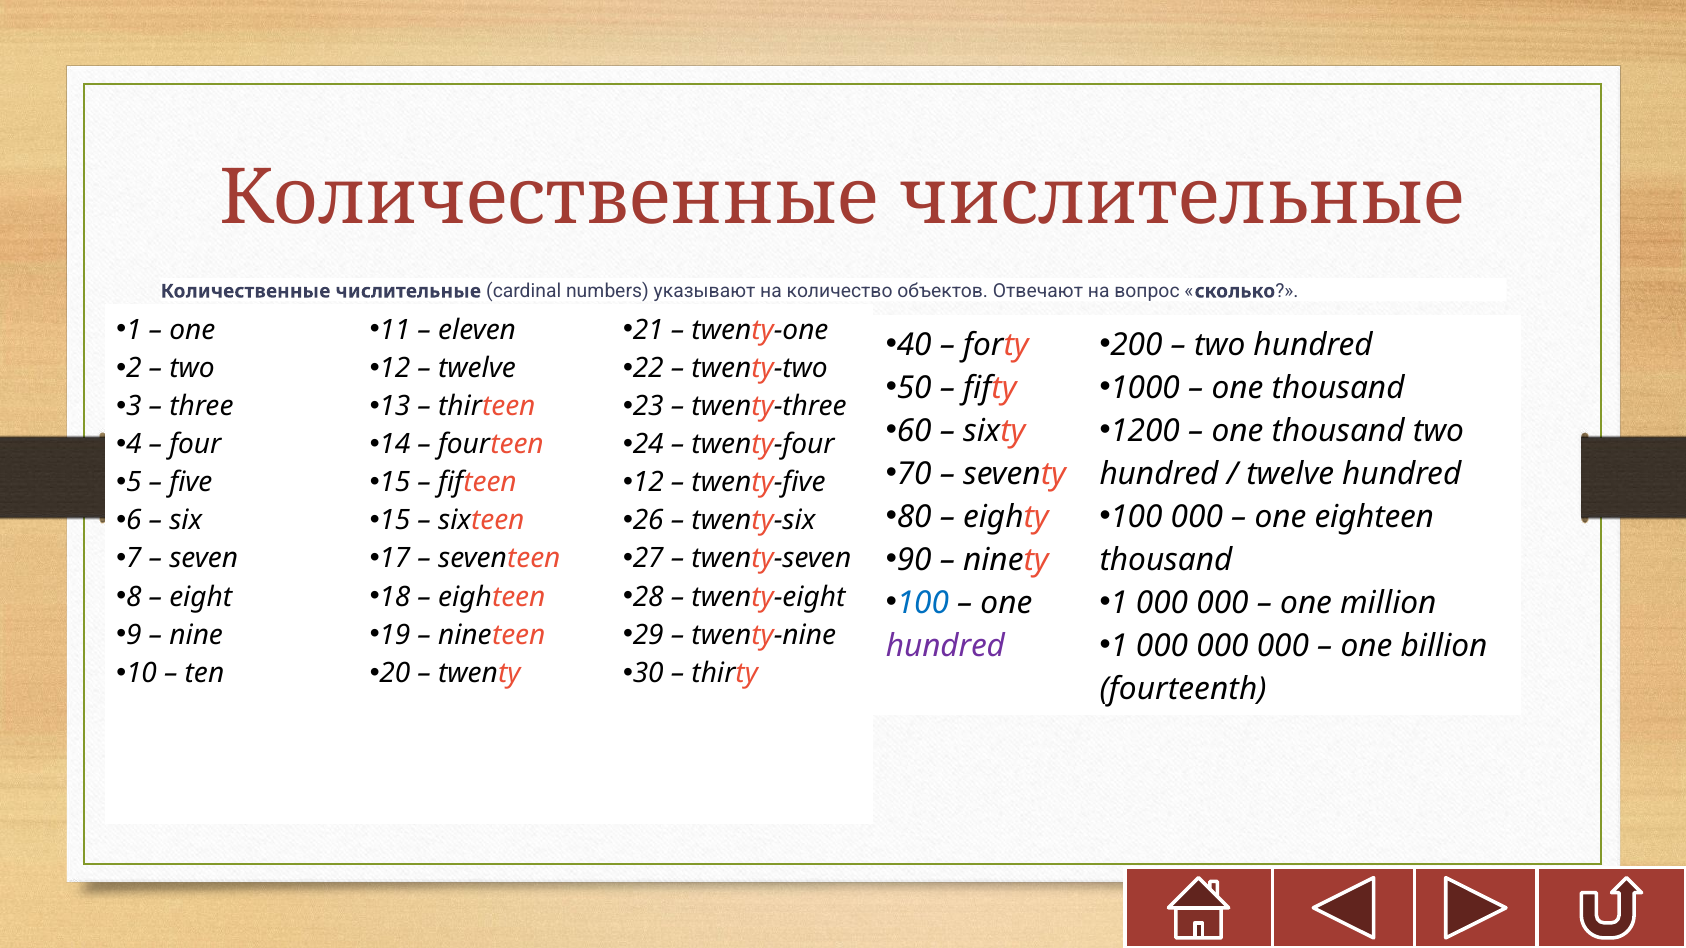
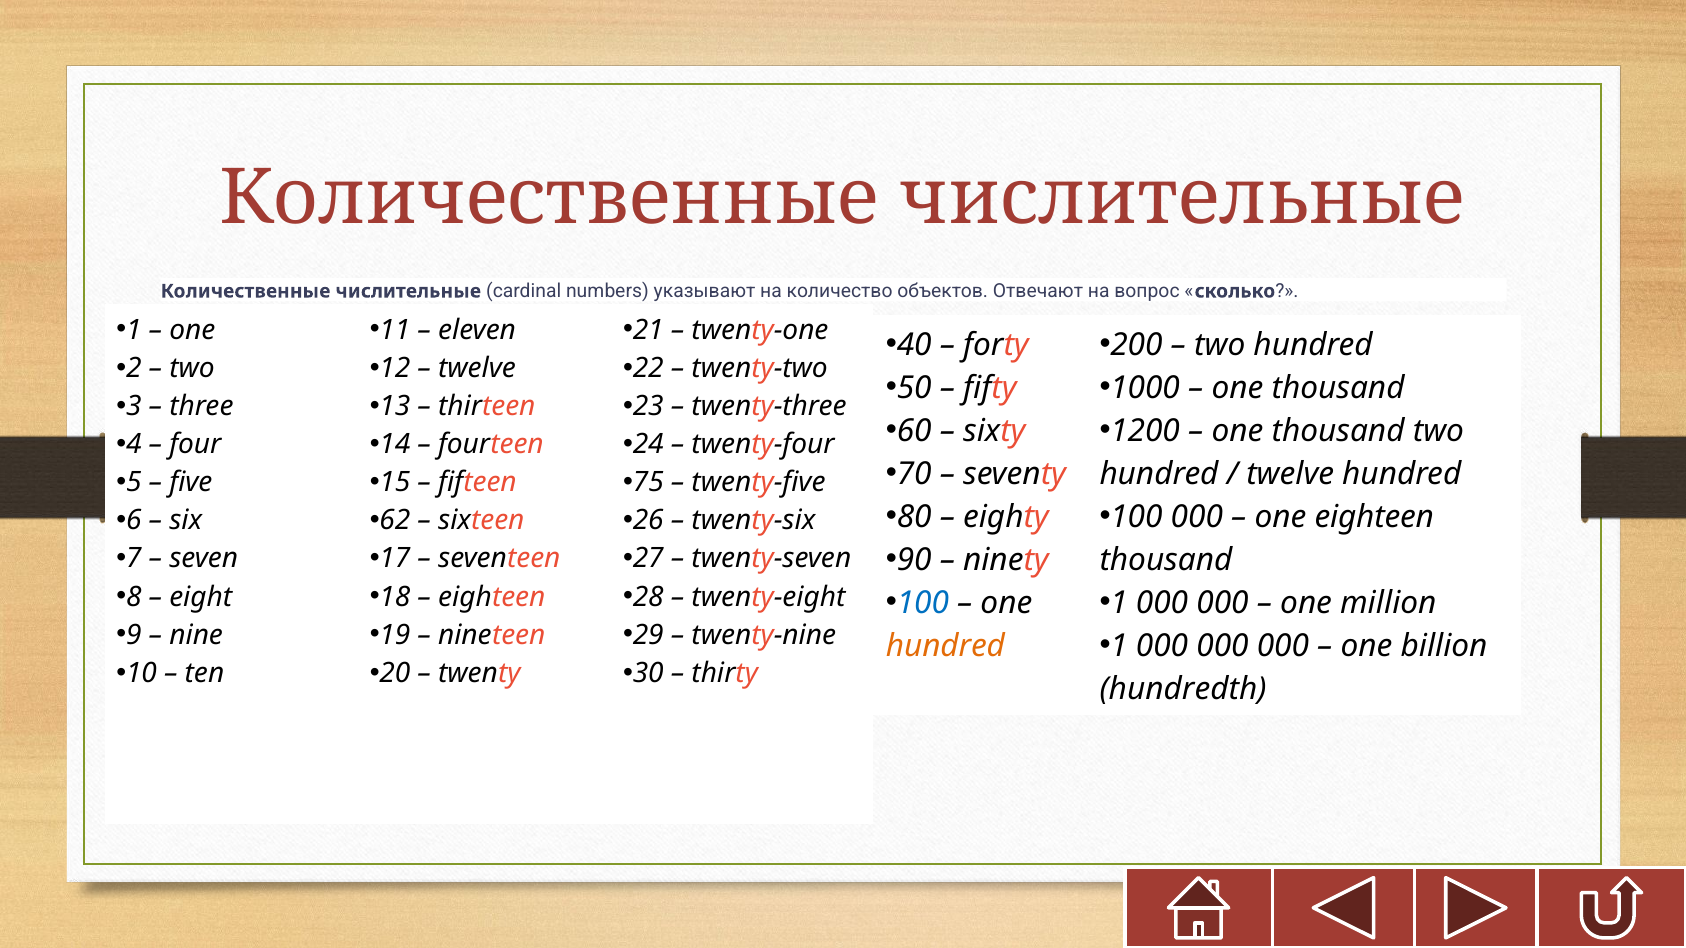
12 at (648, 483): 12 -> 75
15 at (395, 521): 15 -> 62
hundred at (945, 646) colour: purple -> orange
fourteenth: fourteenth -> hundredth
